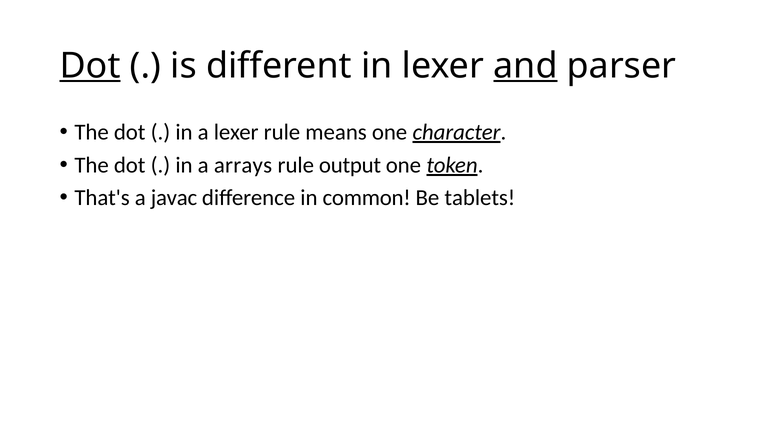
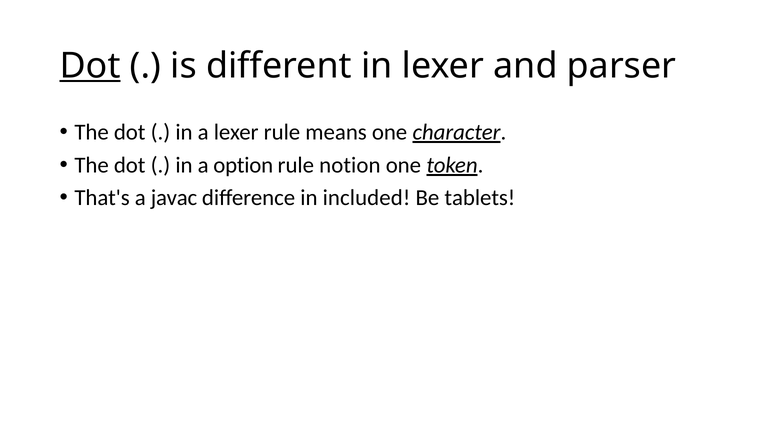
and underline: present -> none
arrays: arrays -> option
output: output -> notion
common: common -> included
